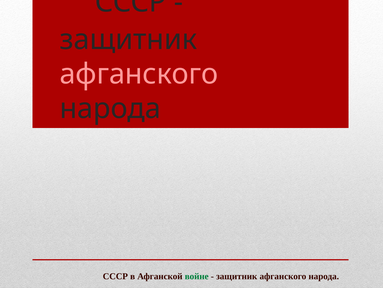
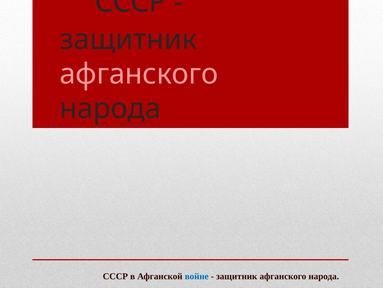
войне colour: green -> blue
